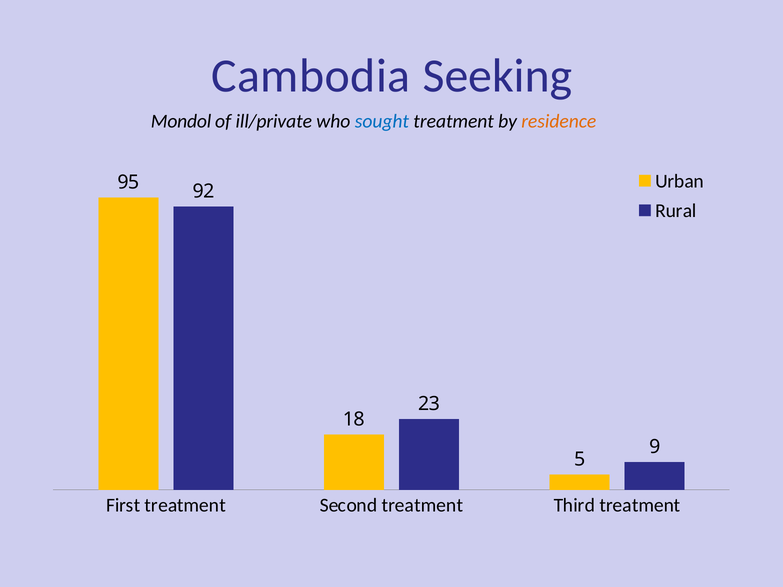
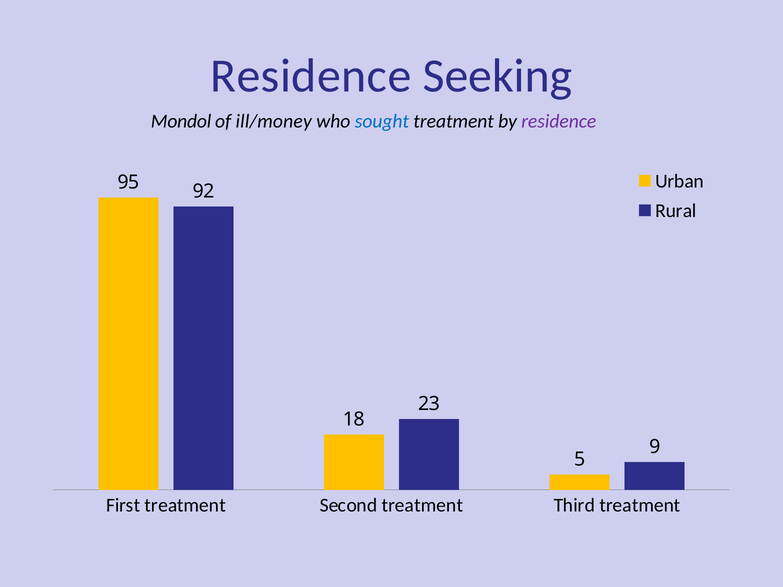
Cambodia at (311, 76): Cambodia -> Residence
ill/private: ill/private -> ill/money
residence at (559, 121) colour: orange -> purple
